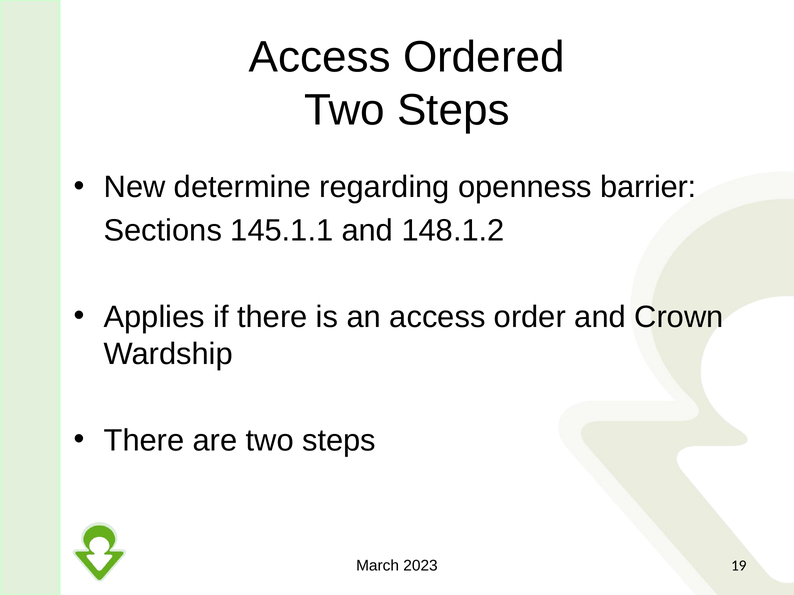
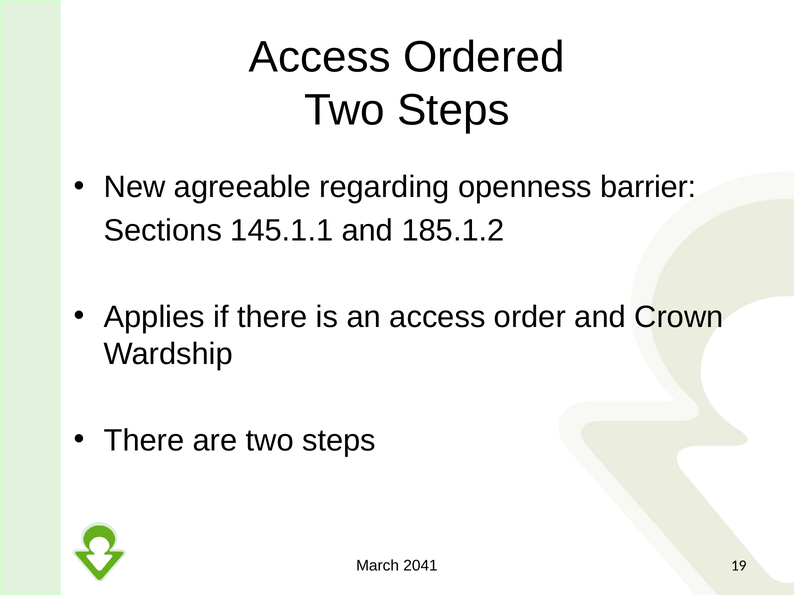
determine: determine -> agreeable
148.1.2: 148.1.2 -> 185.1.2
2023: 2023 -> 2041
